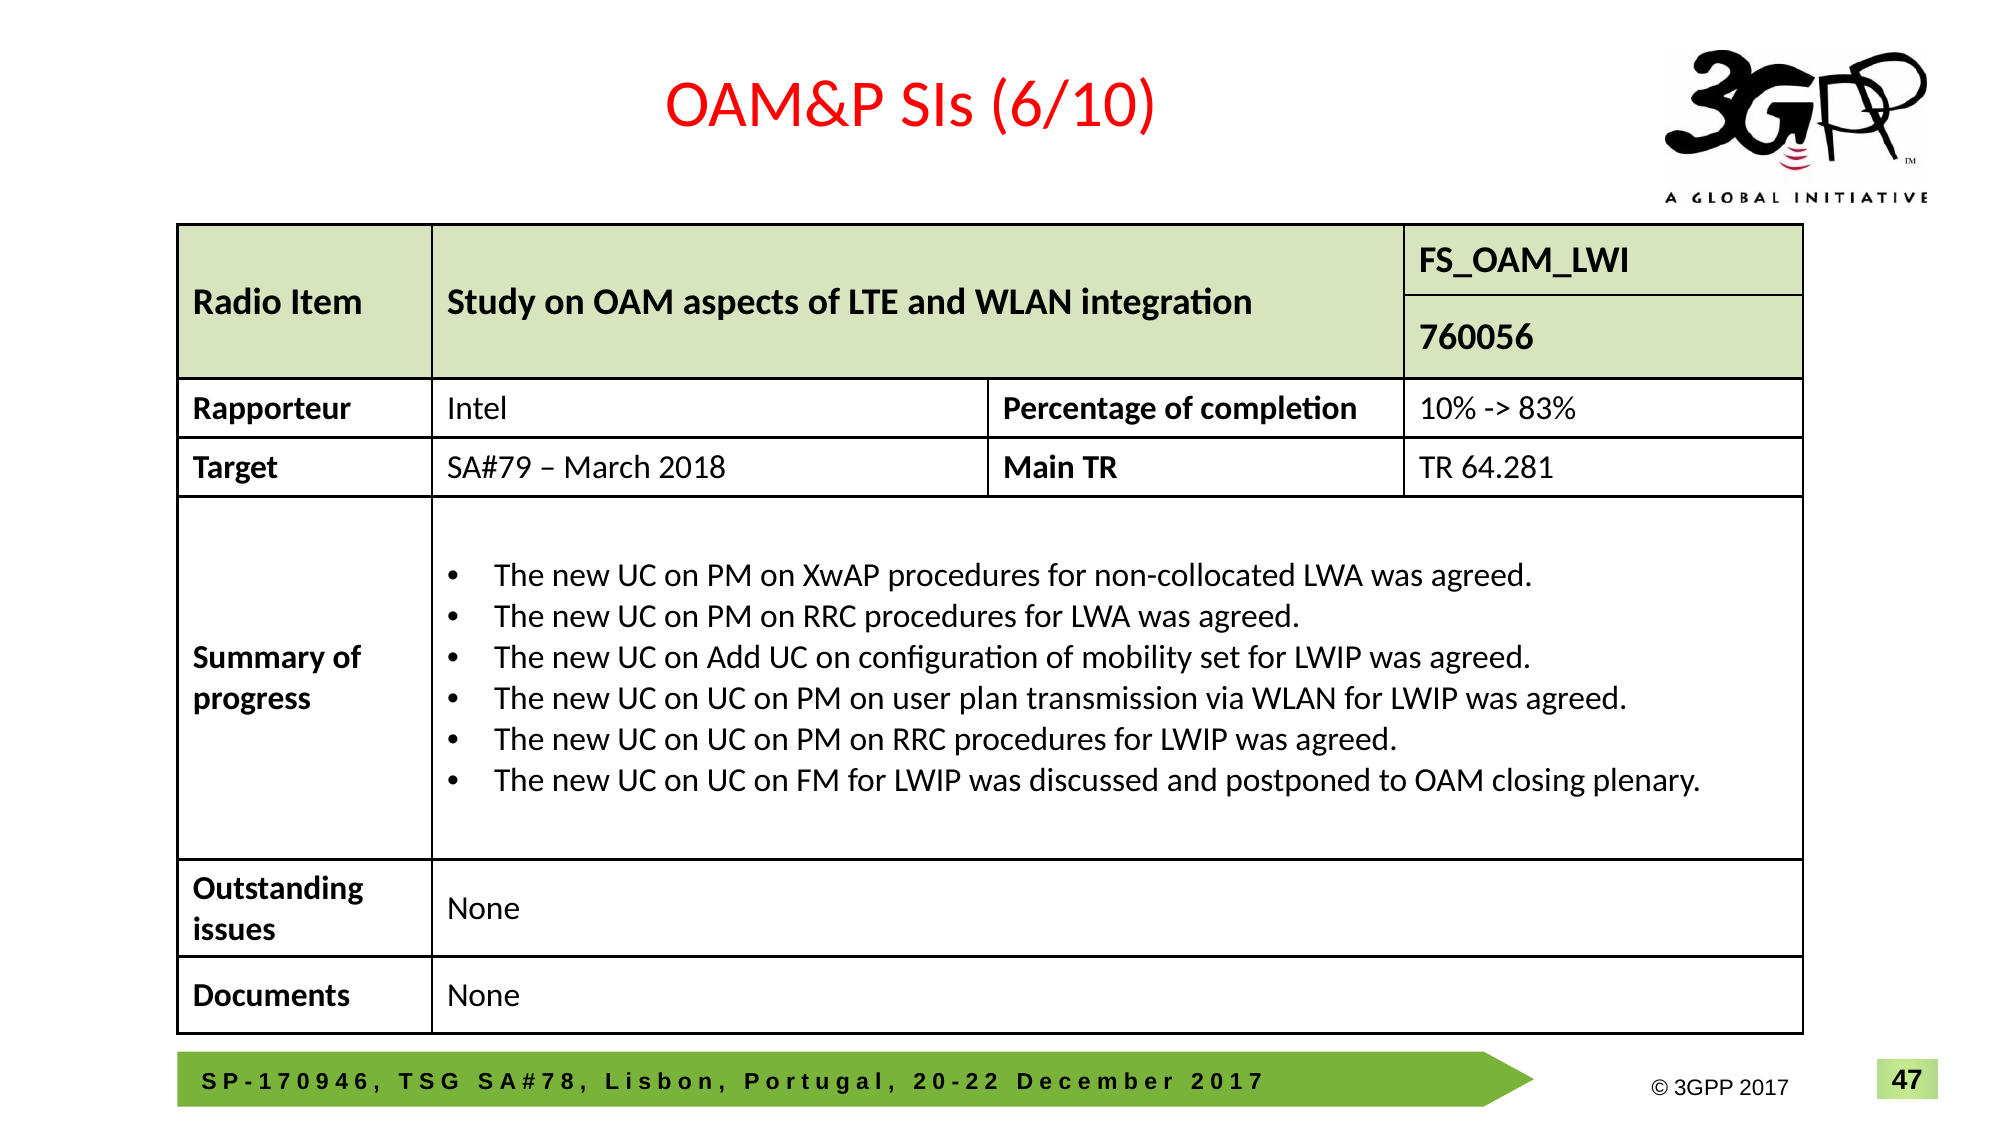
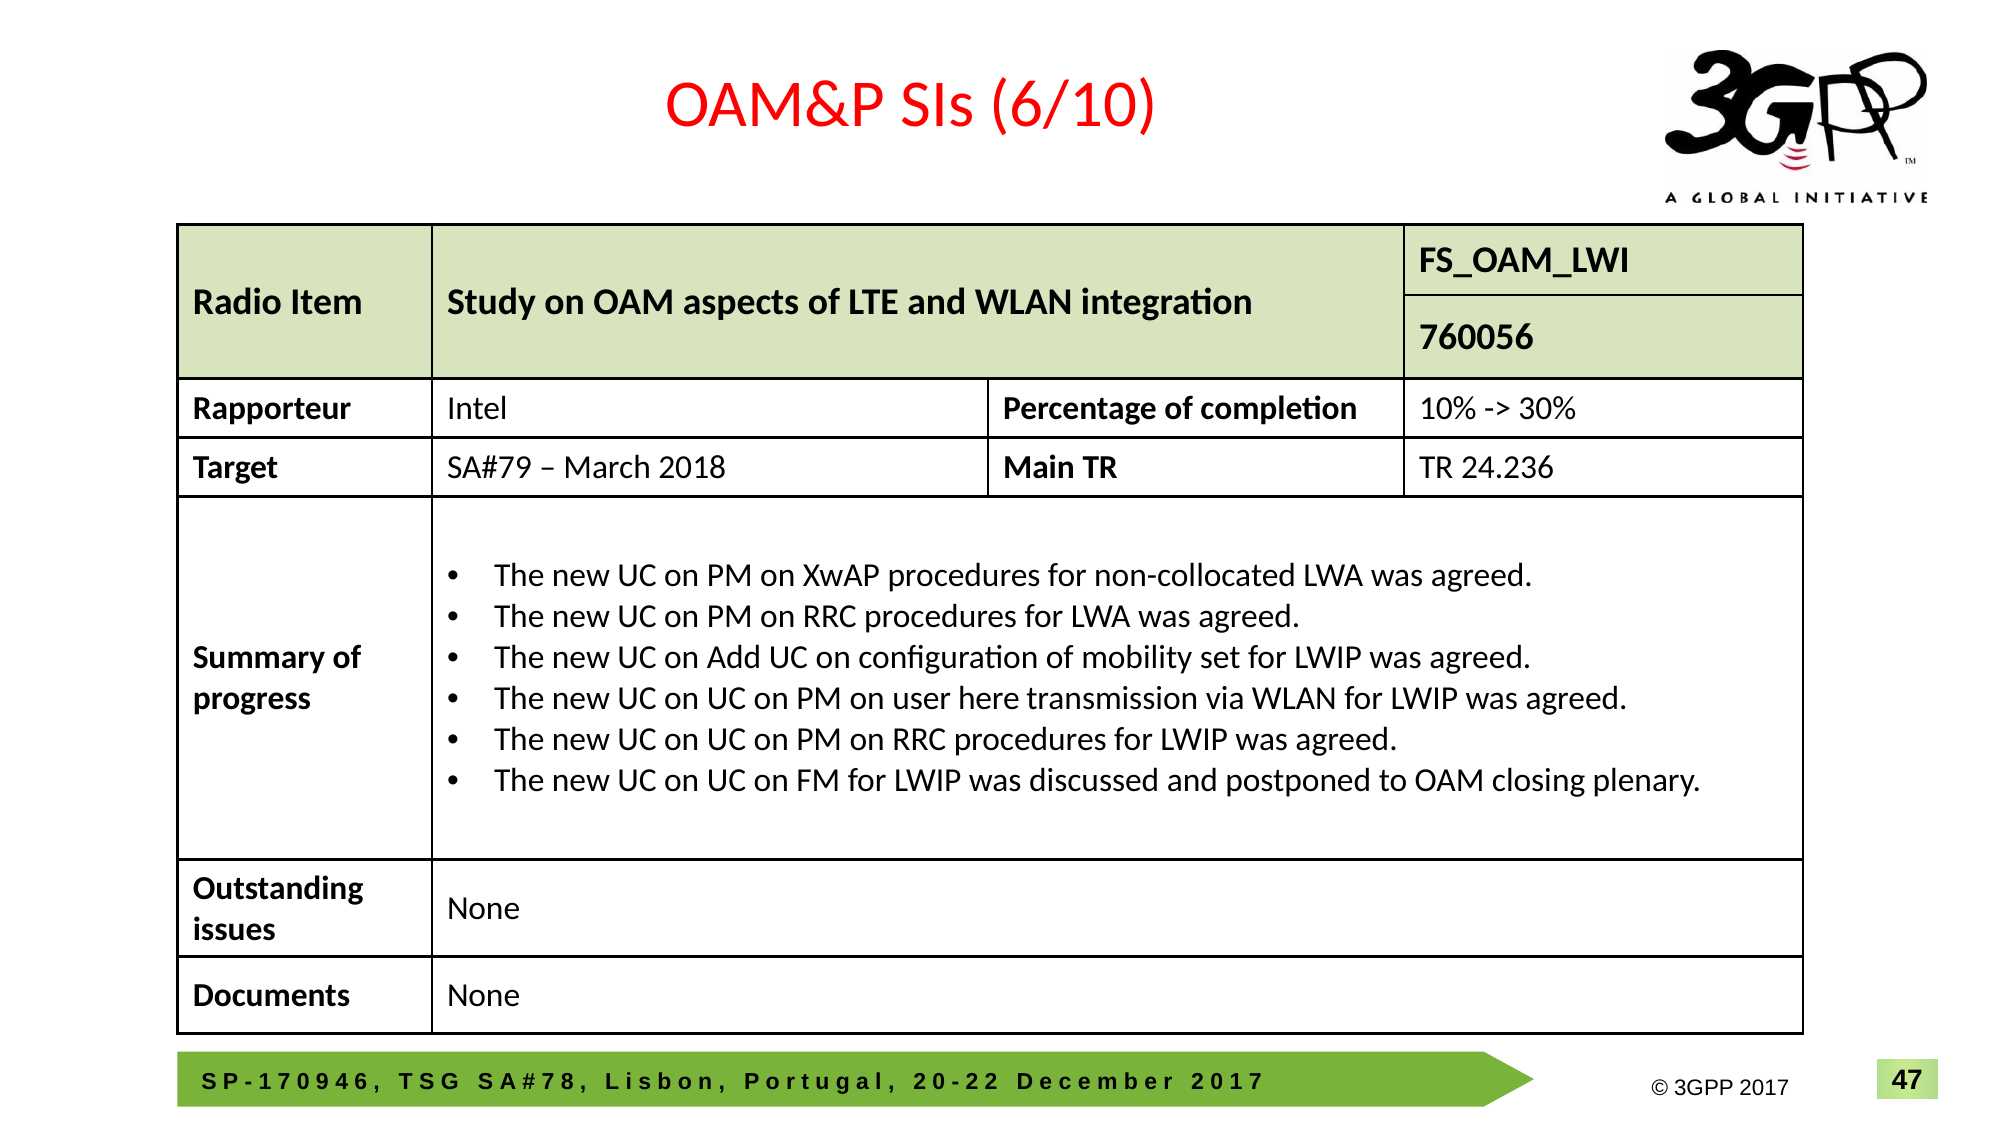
83%: 83% -> 30%
64.281: 64.281 -> 24.236
plan: plan -> here
